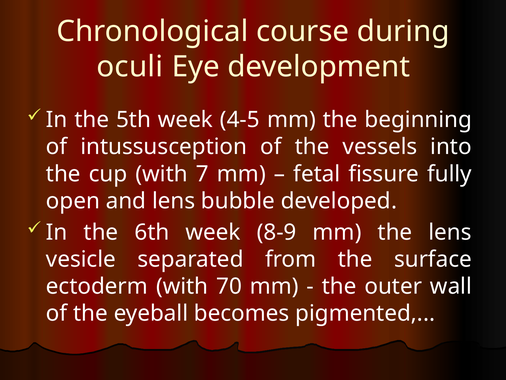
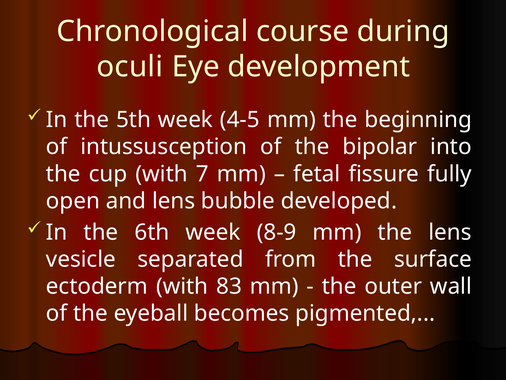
vessels: vessels -> bipolar
70: 70 -> 83
